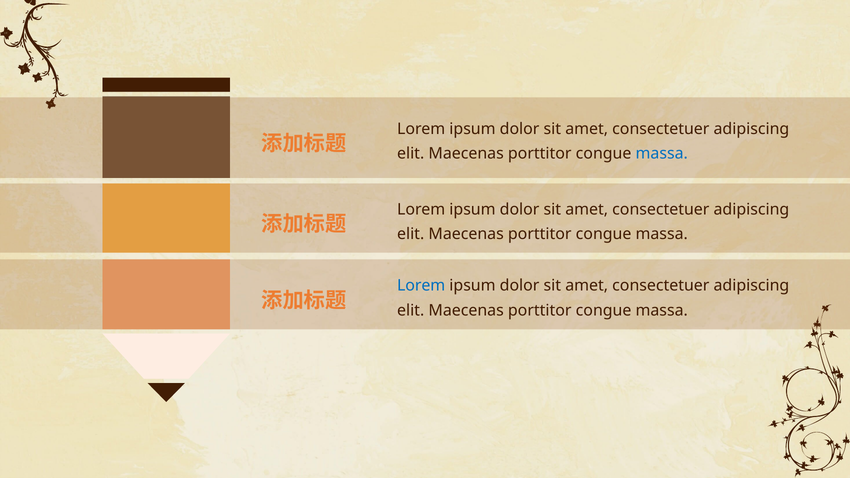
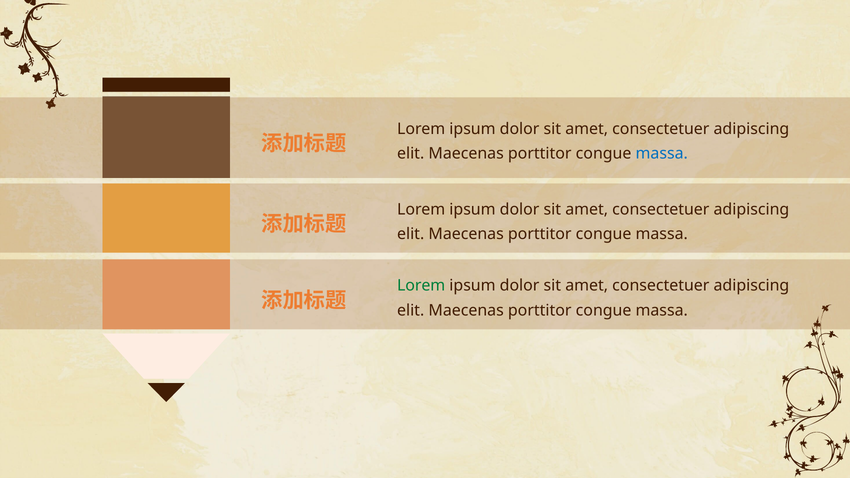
Lorem at (421, 286) colour: blue -> green
